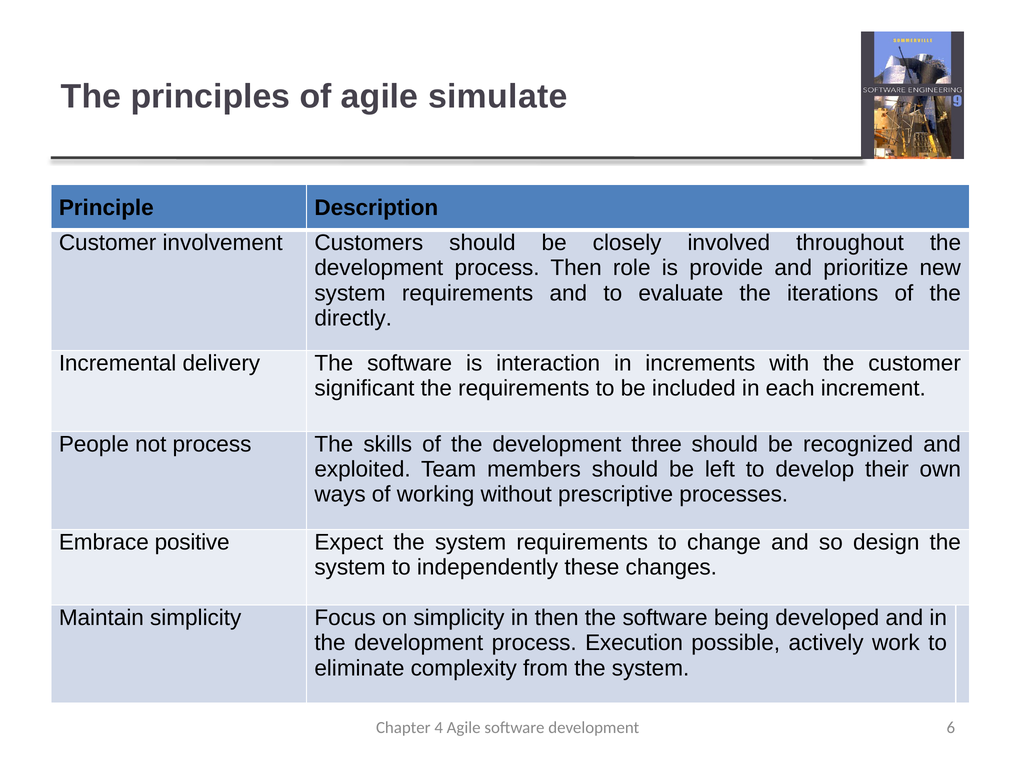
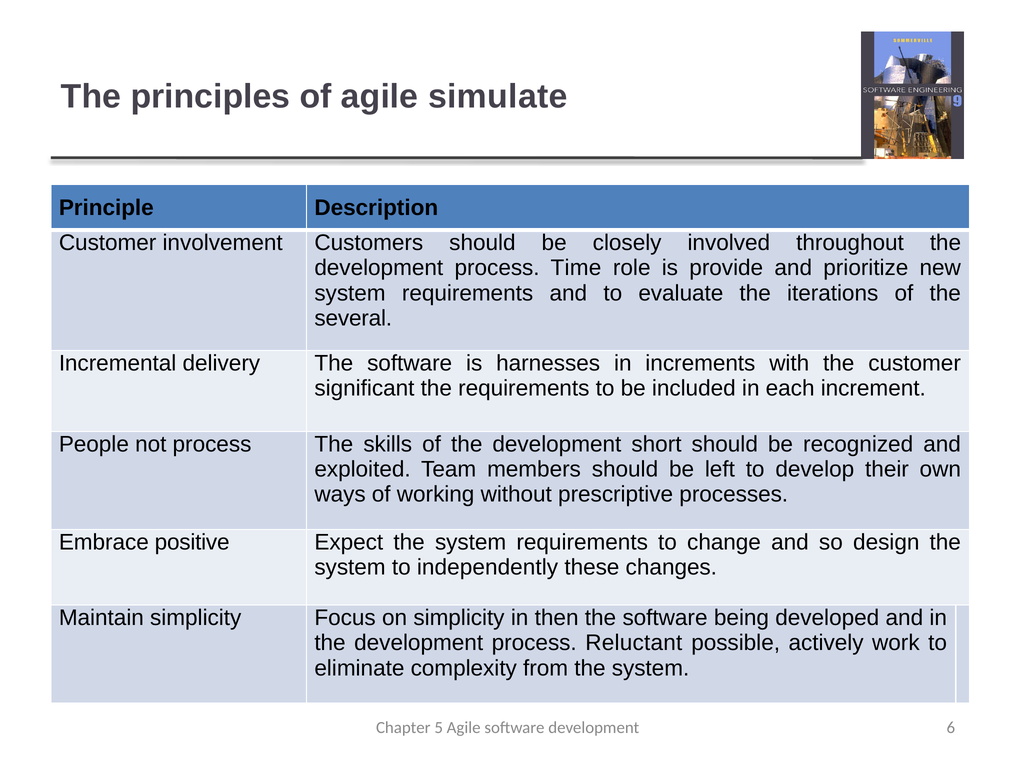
process Then: Then -> Time
directly: directly -> several
interaction: interaction -> harnesses
three: three -> short
Execution: Execution -> Reluctant
4: 4 -> 5
